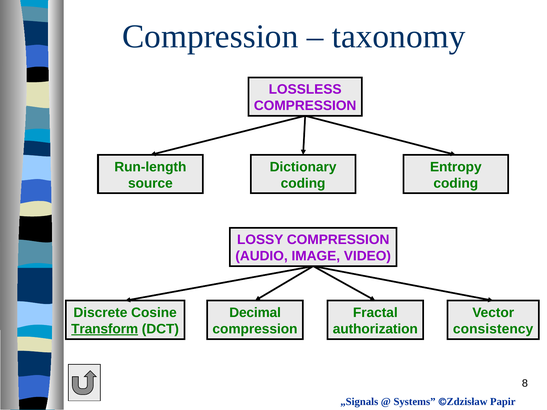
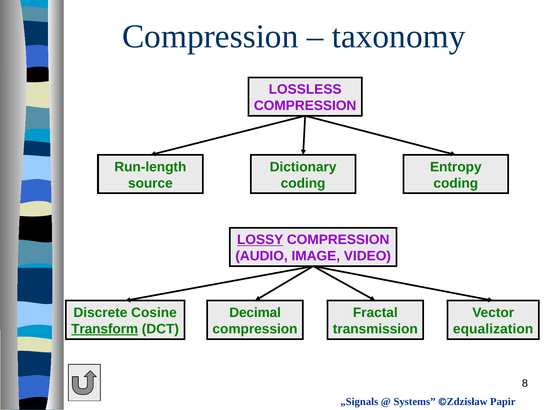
LOSSY underline: none -> present
authorization: authorization -> transmission
consistency: consistency -> equalization
